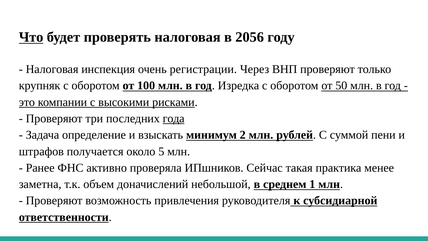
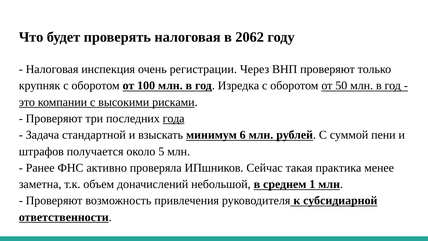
Что underline: present -> none
2056: 2056 -> 2062
определение: определение -> стандартной
2: 2 -> 6
